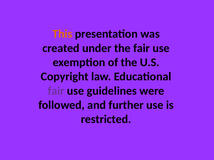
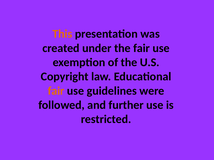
fair at (56, 91) colour: purple -> orange
